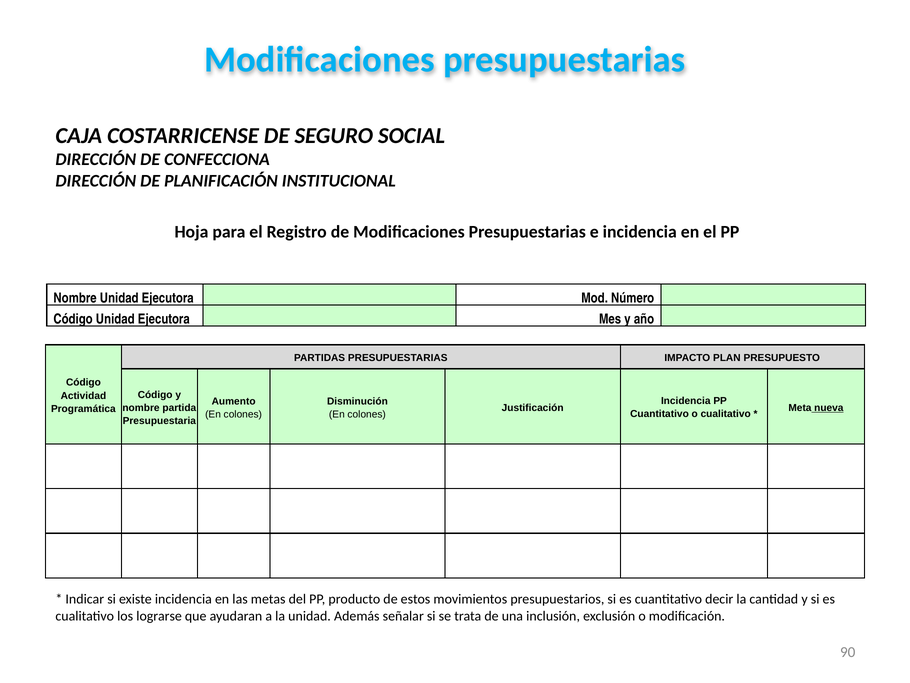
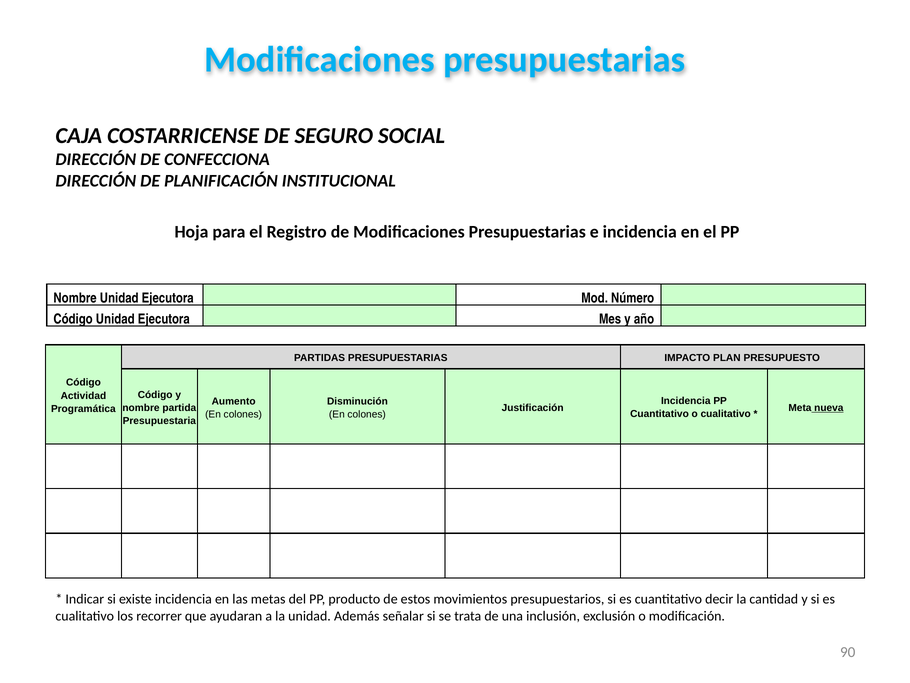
lograrse: lograrse -> recorrer
